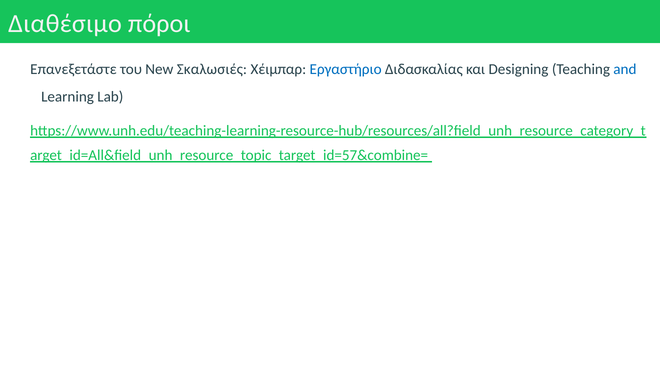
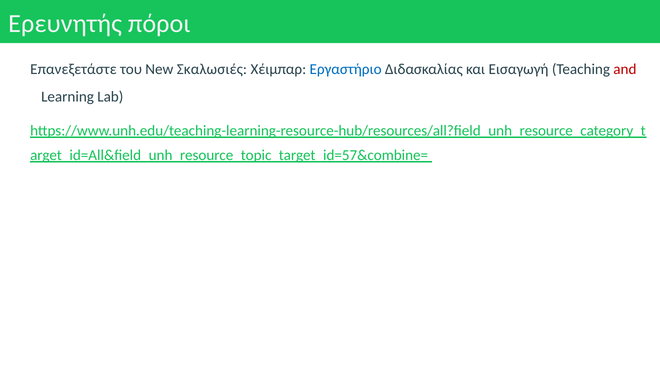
Διαθέσιμο: Διαθέσιμο -> Ερευνητής
Designing: Designing -> Εισαγωγή
and colour: blue -> red
